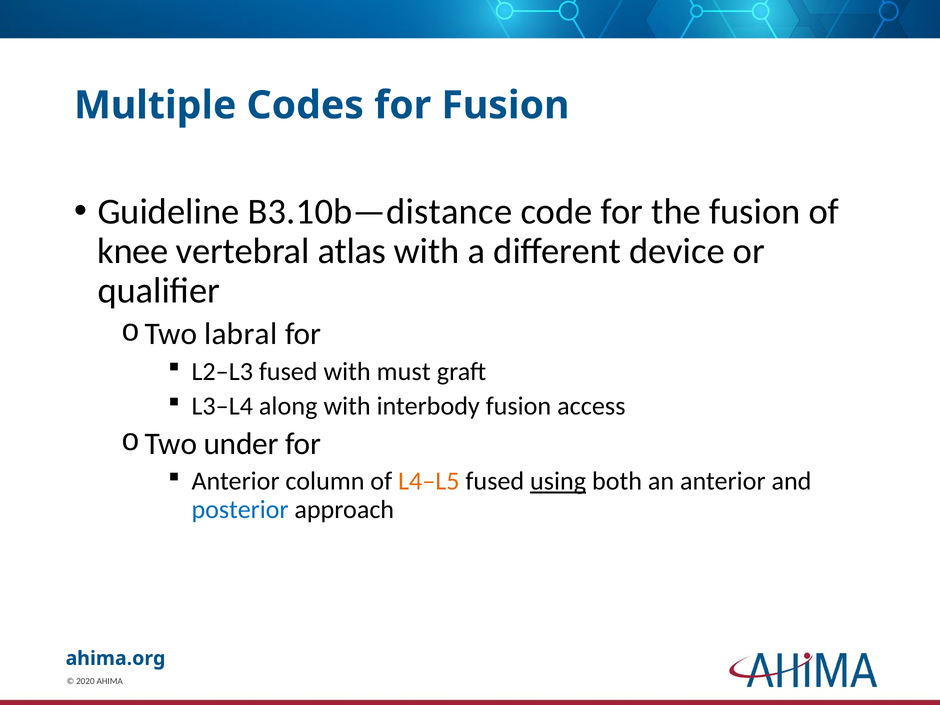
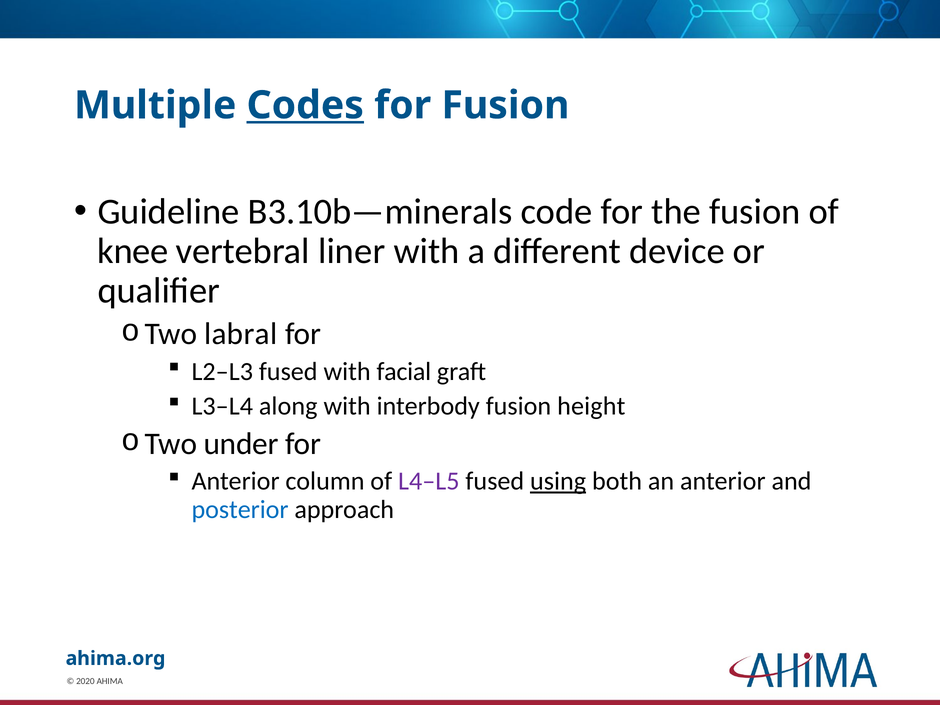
Codes underline: none -> present
B3.10b—distance: B3.10b—distance -> B3.10b—minerals
atlas: atlas -> liner
must: must -> facial
access: access -> height
L4–L5 colour: orange -> purple
